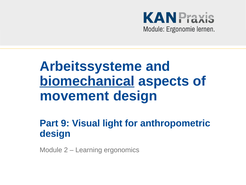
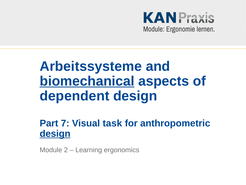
movement: movement -> dependent
9: 9 -> 7
light: light -> task
design at (55, 133) underline: none -> present
